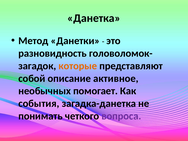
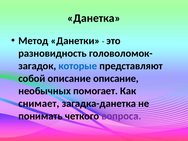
которые colour: orange -> blue
описание активное: активное -> описание
события: события -> снимает
